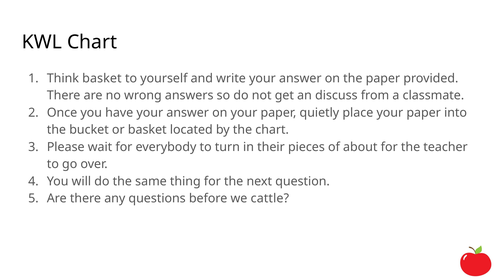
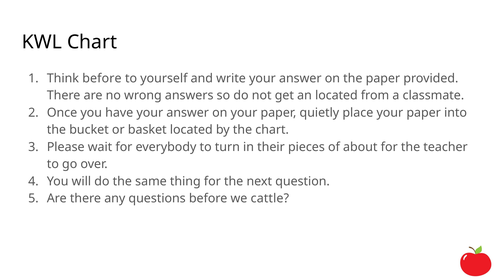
Think basket: basket -> before
an discuss: discuss -> located
